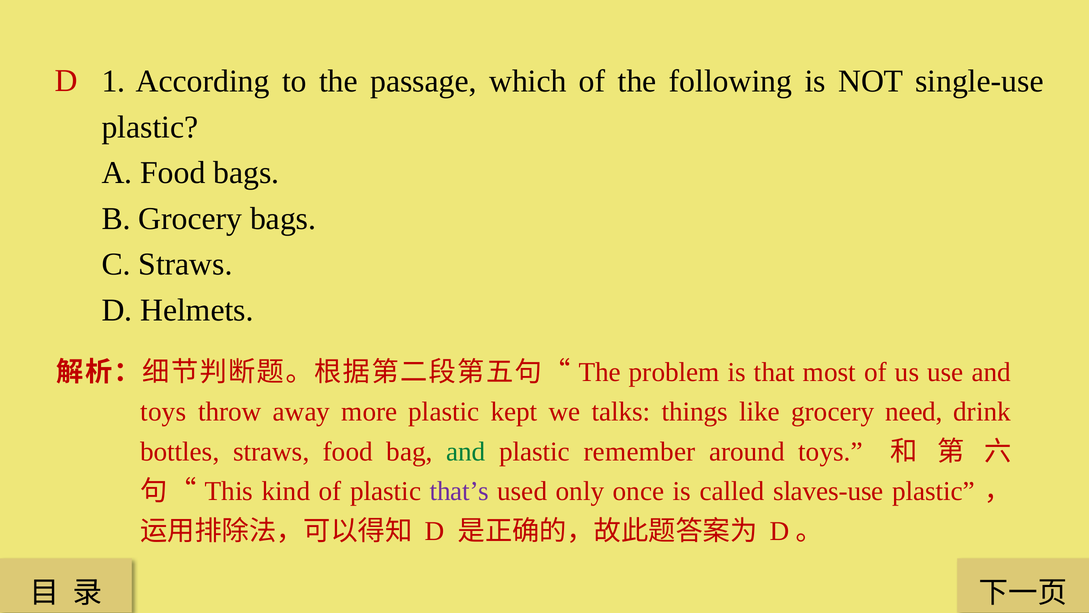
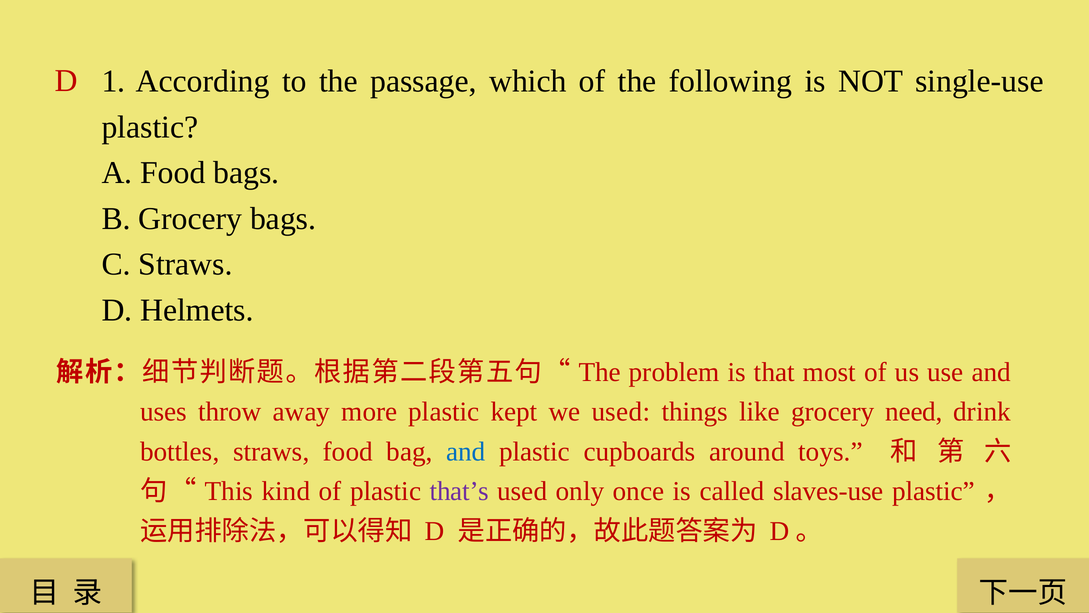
toys at (163, 412): toys -> uses
we talks: talks -> used
and at (466, 451) colour: green -> blue
remember: remember -> cupboards
